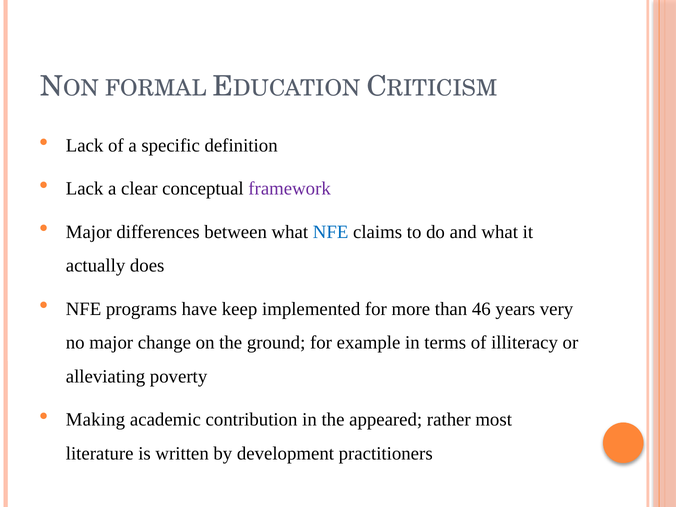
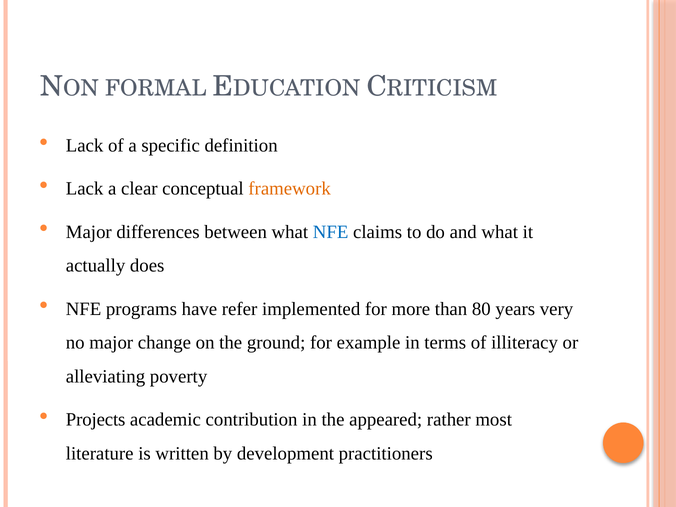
framework colour: purple -> orange
keep: keep -> refer
46: 46 -> 80
Making: Making -> Projects
